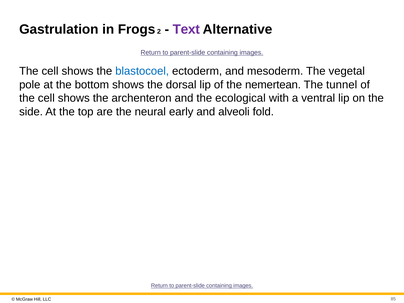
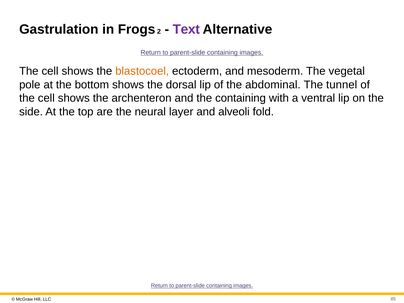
blastocoel colour: blue -> orange
nemertean: nemertean -> abdominal
the ecological: ecological -> containing
early: early -> layer
